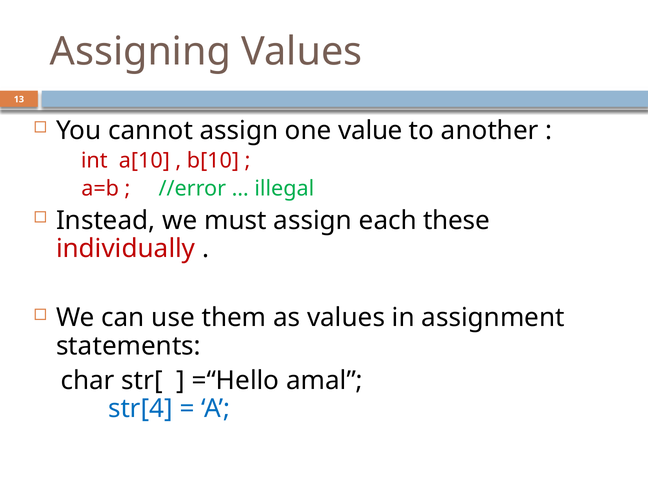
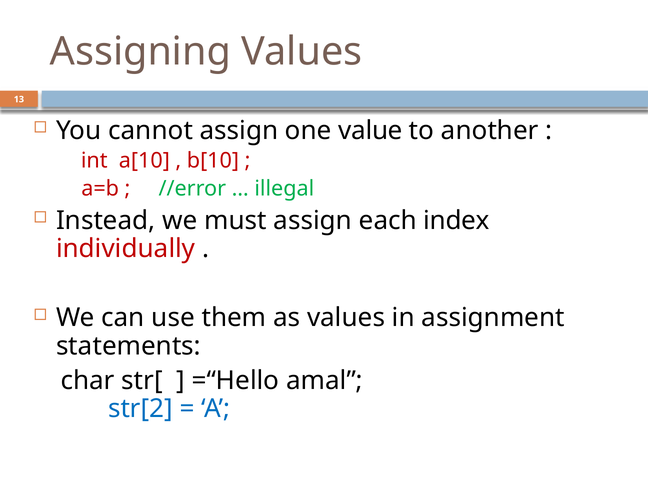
these: these -> index
str[4: str[4 -> str[2
